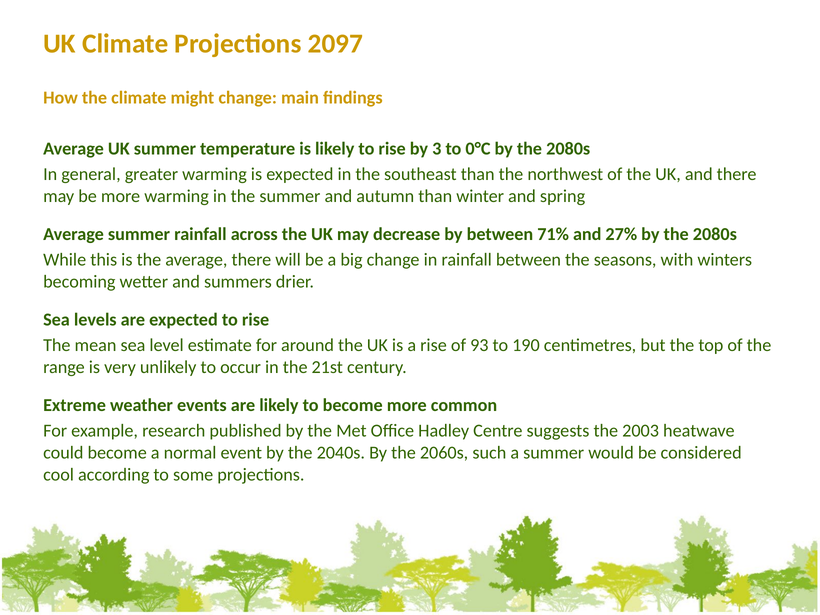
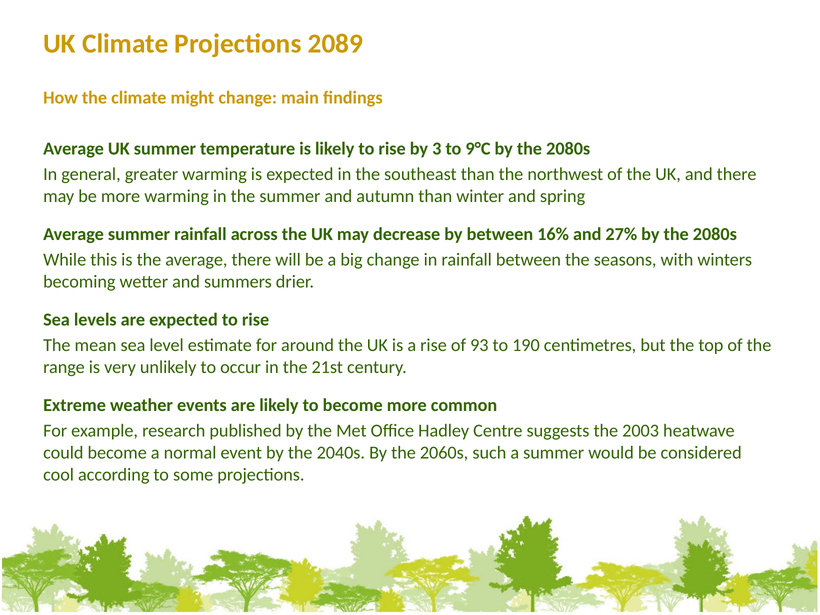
2097: 2097 -> 2089
0°C: 0°C -> 9°C
71%: 71% -> 16%
